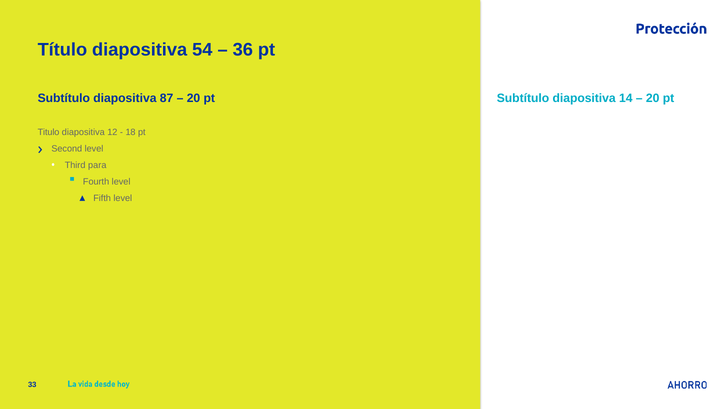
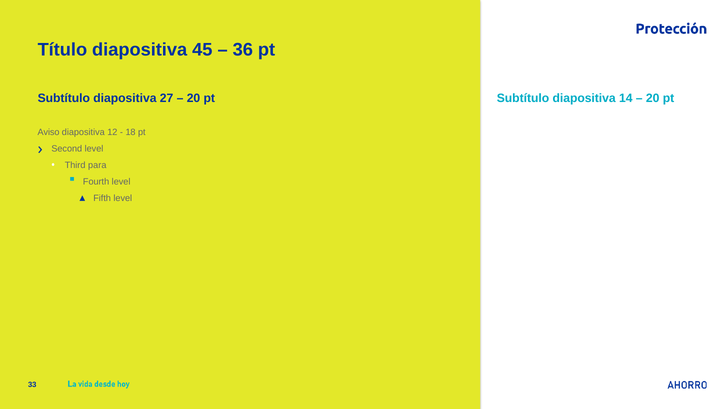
54: 54 -> 45
87: 87 -> 27
Titulo: Titulo -> Aviso
